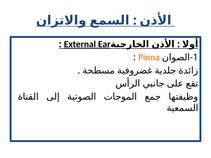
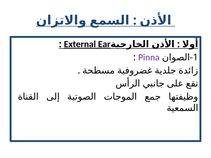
Pinna colour: orange -> purple
